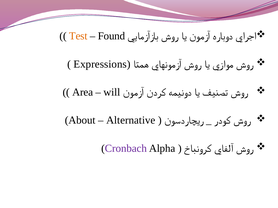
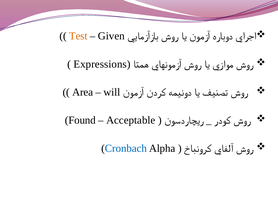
Found: Found -> Given
About: About -> Found
Alternative: Alternative -> Acceptable
Cronbach colour: purple -> blue
